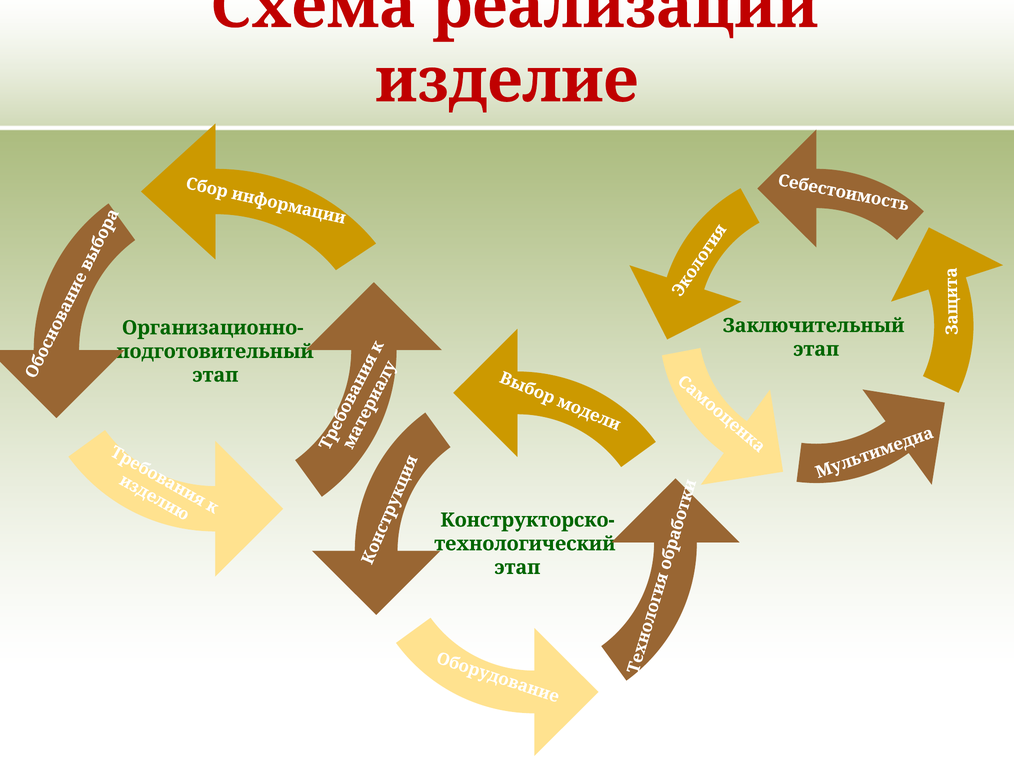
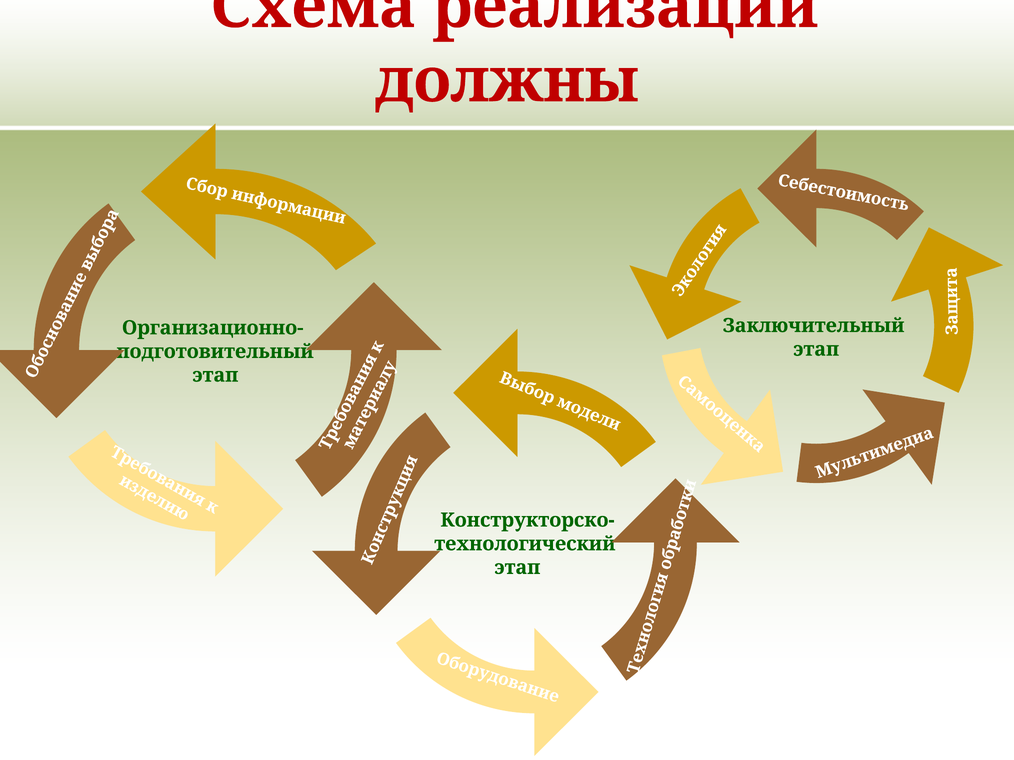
изделие: изделие -> должны
